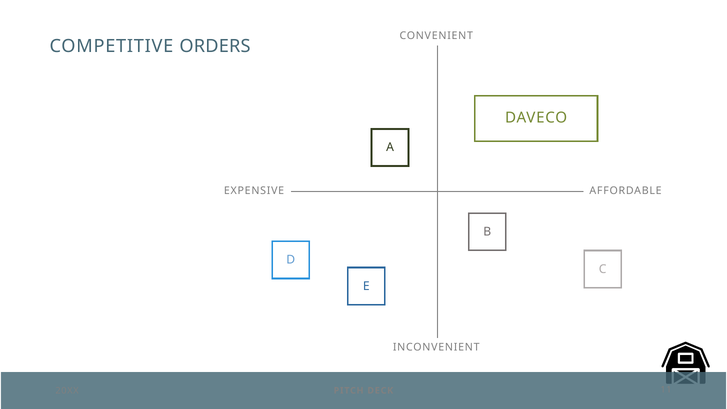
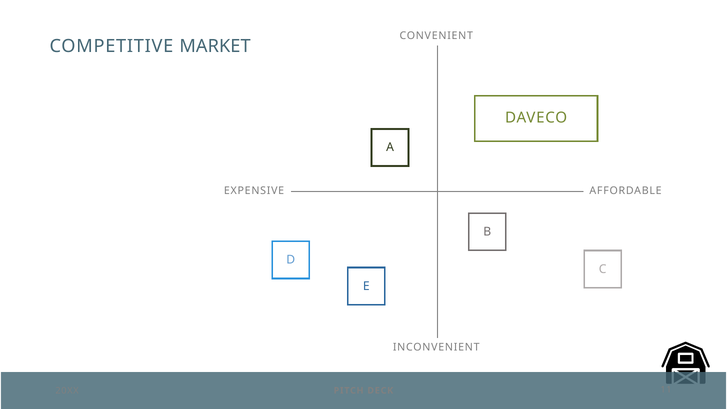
ORDERS: ORDERS -> MARKET
